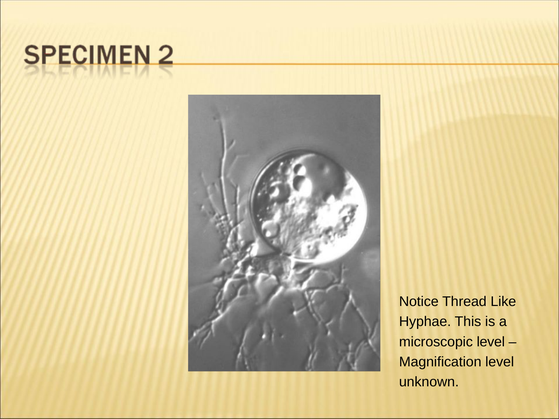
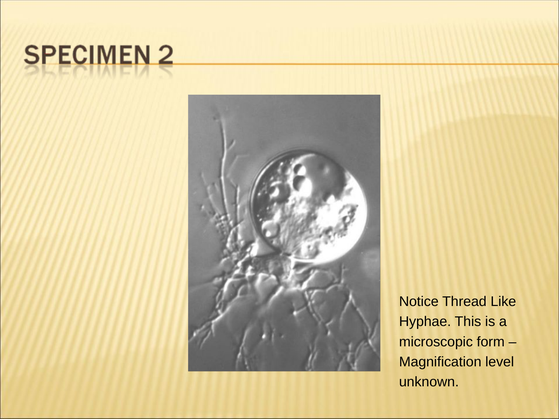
microscopic level: level -> form
